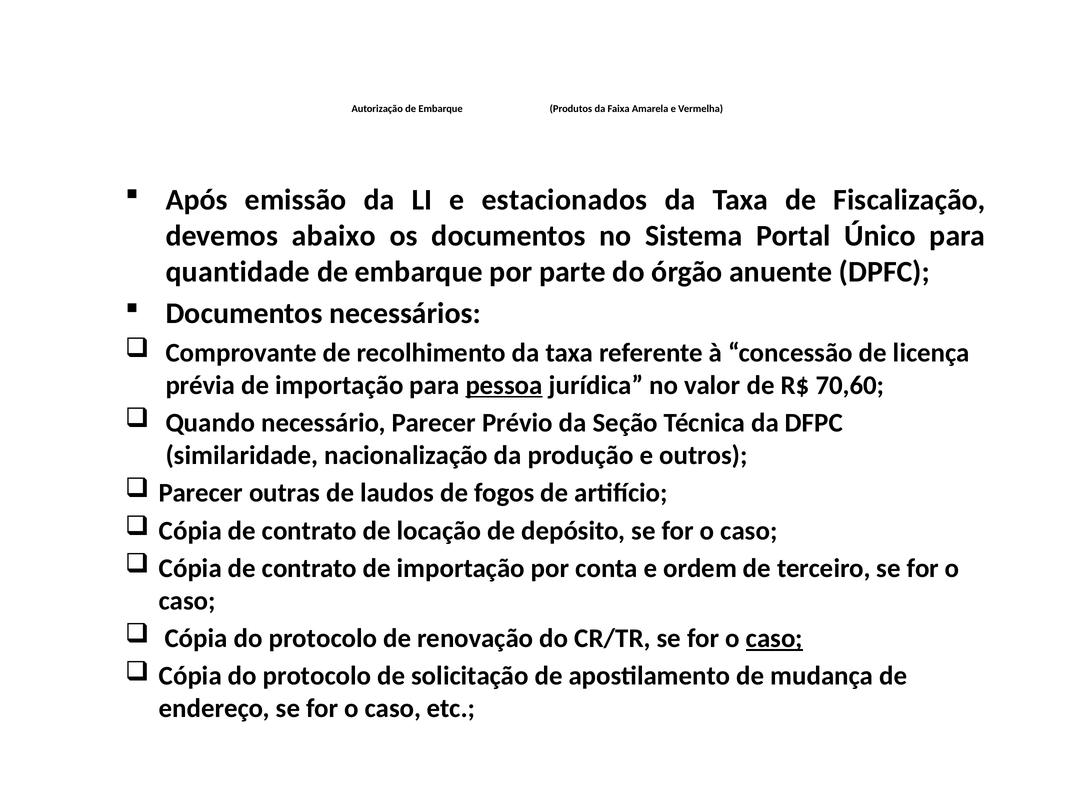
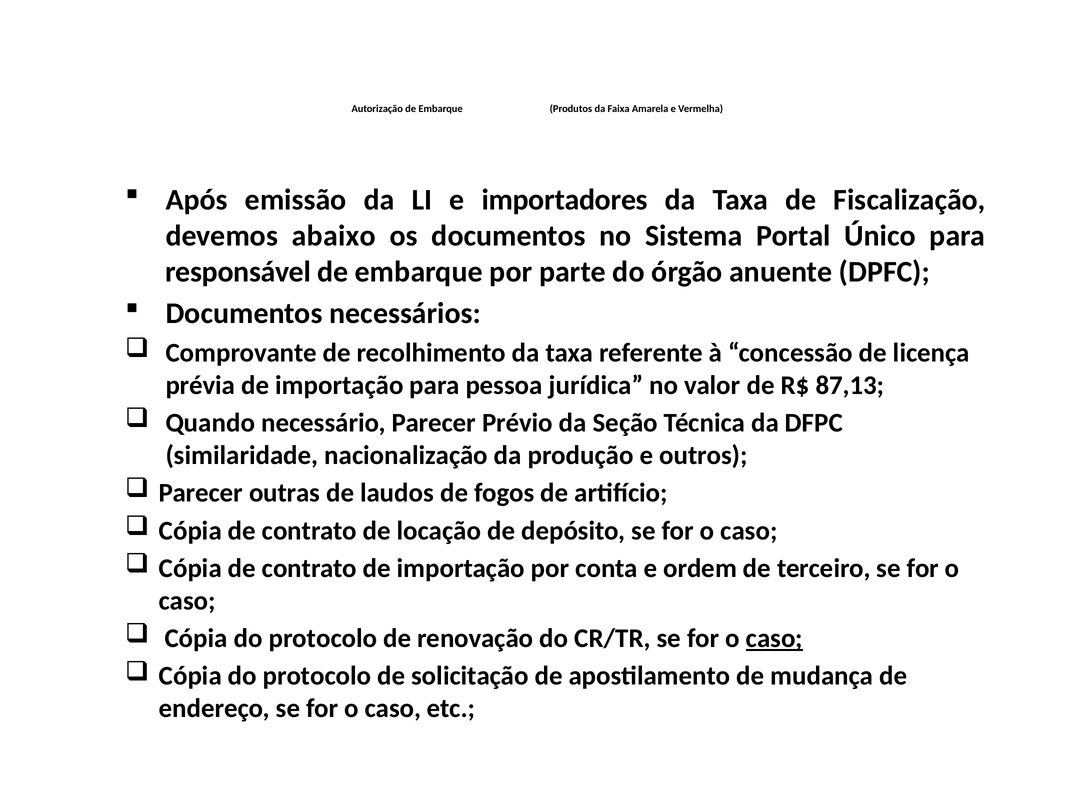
estacionados: estacionados -> importadores
quantidade: quantidade -> responsável
pessoa underline: present -> none
70,60: 70,60 -> 87,13
